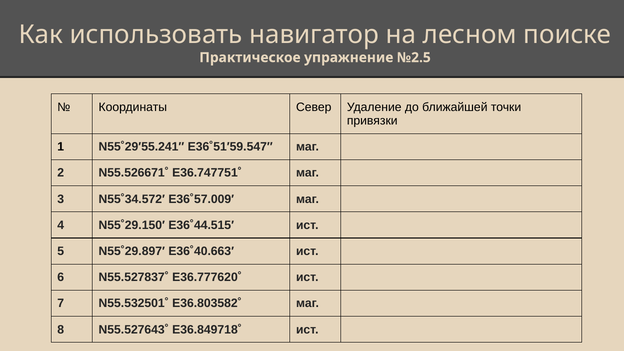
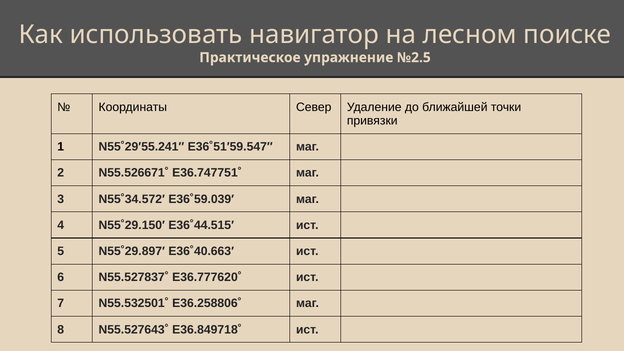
E36˚57.009′: E36˚57.009′ -> E36˚59.039′
E36.803582˚: E36.803582˚ -> E36.258806˚
